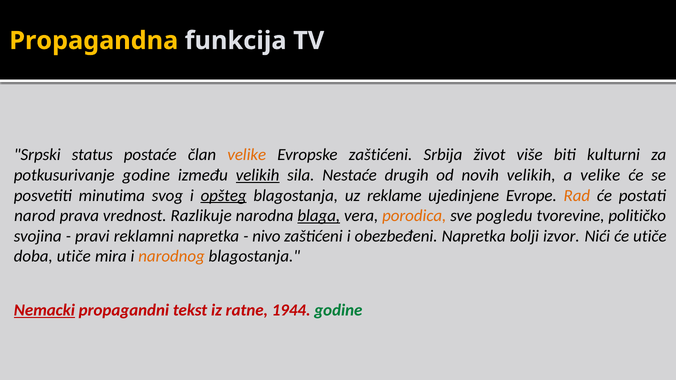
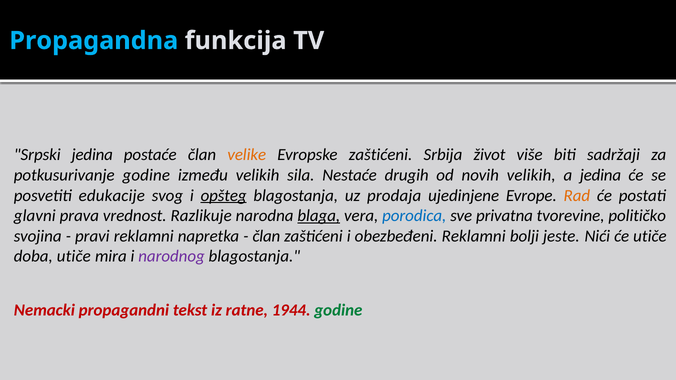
Propagandna colour: yellow -> light blue
Srpski status: status -> jedina
kulturni: kulturni -> sadržaji
velikih at (258, 175) underline: present -> none
a velike: velike -> jedina
minutima: minutima -> edukacije
reklame: reklame -> prodaja
narod: narod -> glavni
porodica colour: orange -> blue
pogledu: pogledu -> privatna
nivo at (266, 236): nivo -> član
obezbeđeni Napretka: Napretka -> Reklamni
izvor: izvor -> jeste
narodnog colour: orange -> purple
Nemacki underline: present -> none
